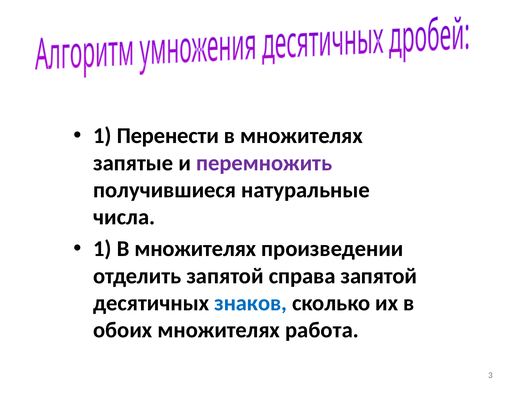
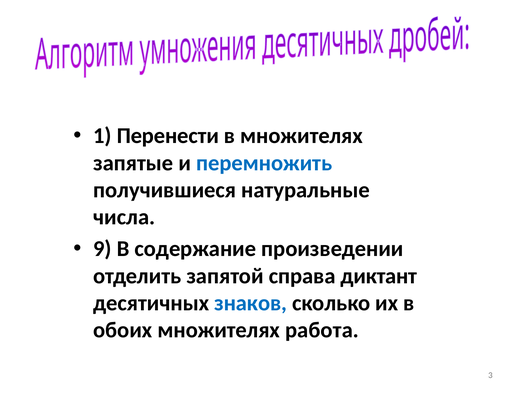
перемножить colour: purple -> blue
1 at (102, 249): 1 -> 9
множителях at (195, 249): множителях -> содержание
справа запятой: запятой -> диктант
